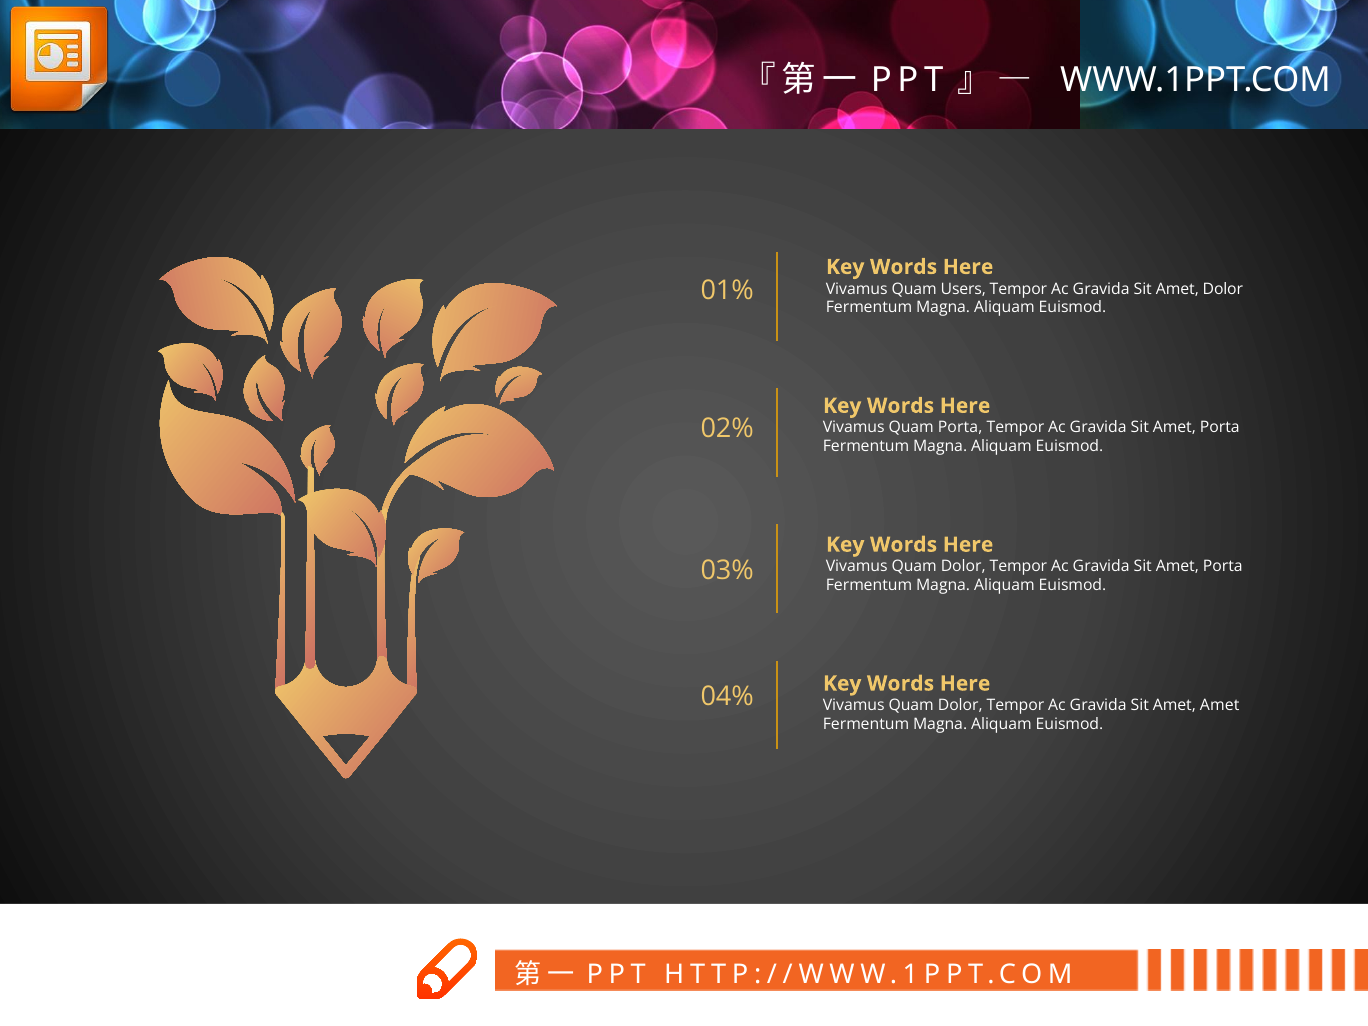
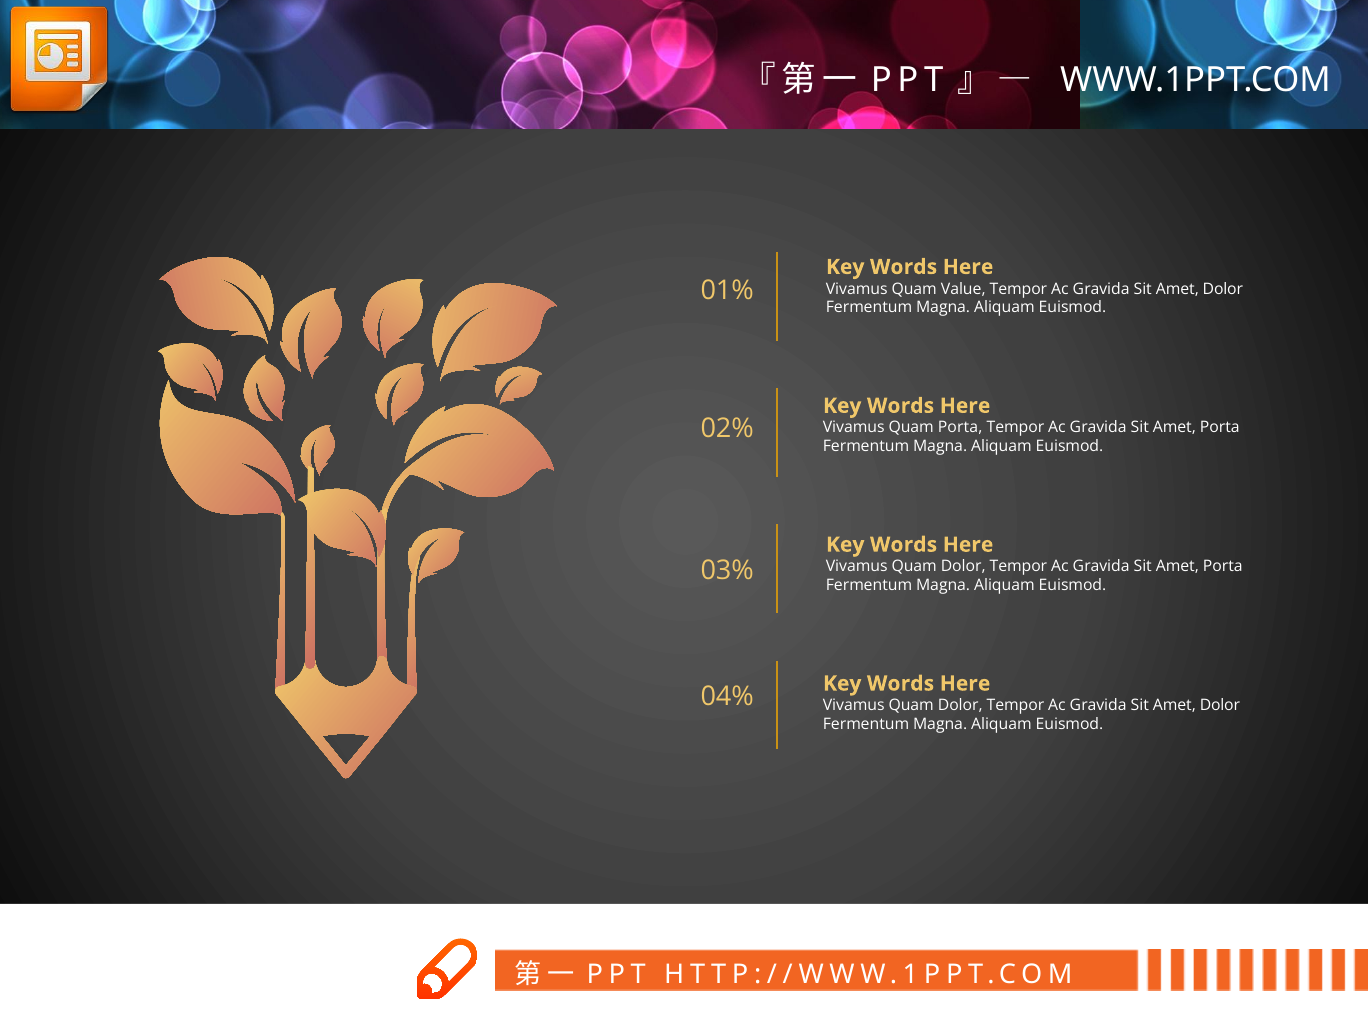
Users: Users -> Value
Amet at (1220, 705): Amet -> Dolor
